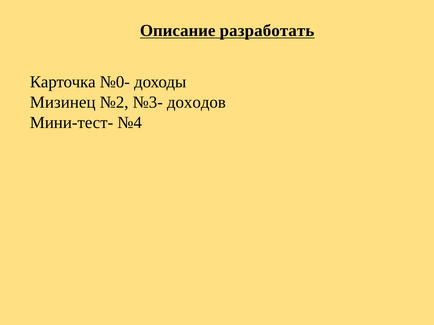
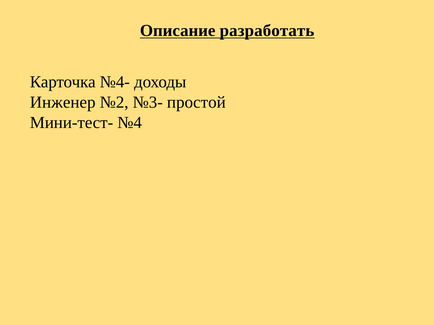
№0-: №0- -> №4-
Мизинец: Мизинец -> Инженер
доходов: доходов -> простой
